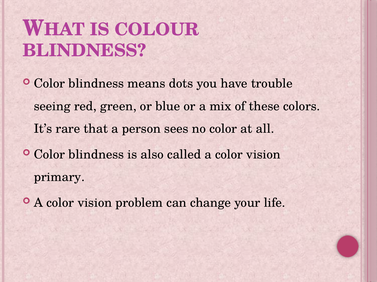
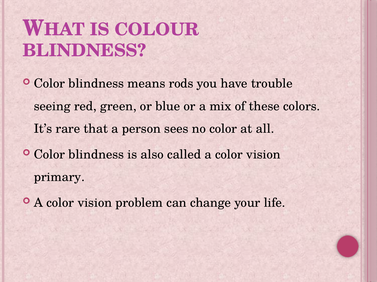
dots: dots -> rods
